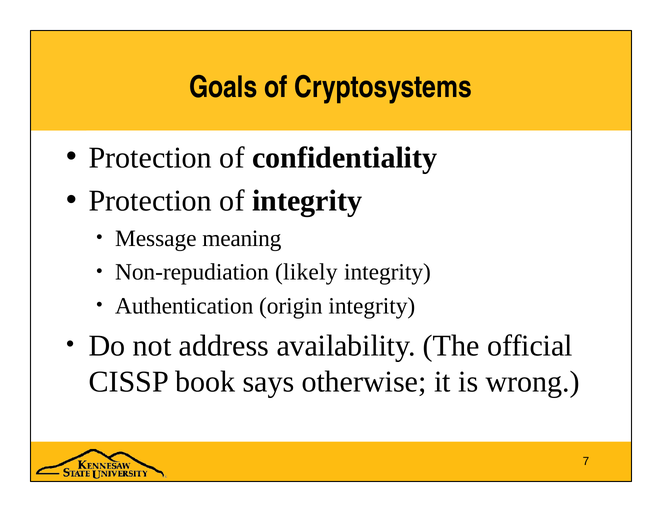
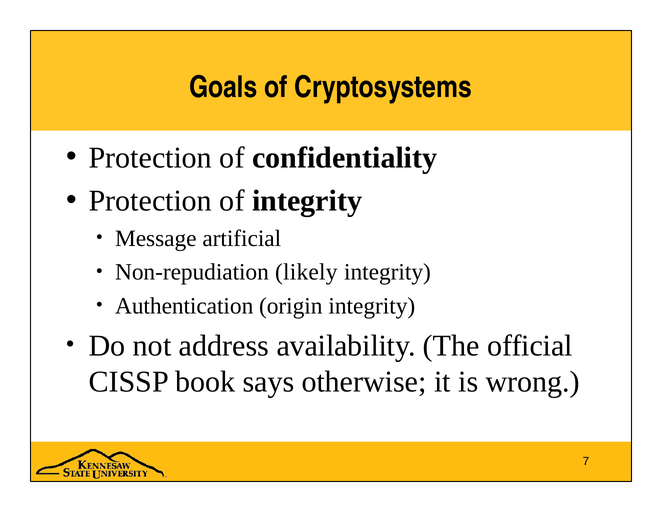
meaning: meaning -> artificial
